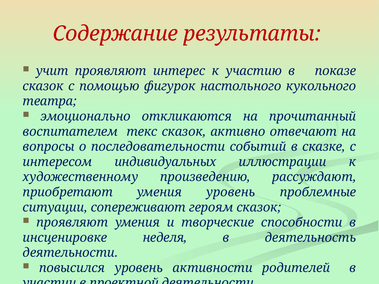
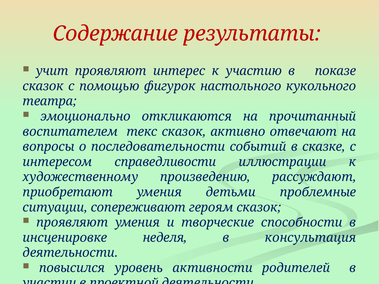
индивидуальных: индивидуальных -> справедливости
умения уровень: уровень -> детьми
деятельность: деятельность -> консультация
